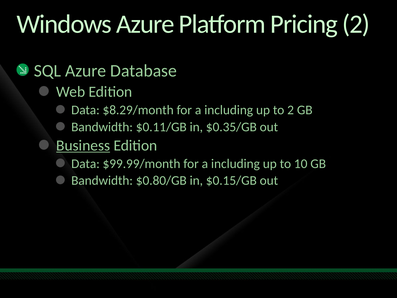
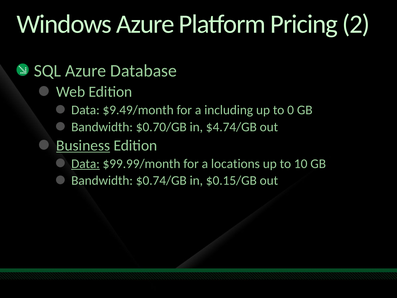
$8.29/month: $8.29/month -> $9.49/month
to 2: 2 -> 0
$0.11/GB: $0.11/GB -> $0.70/GB
$0.35/GB: $0.35/GB -> $4.74/GB
Data at (85, 164) underline: none -> present
$99.99/month for a including: including -> locations
$0.80/GB: $0.80/GB -> $0.74/GB
